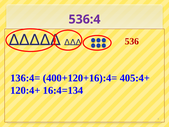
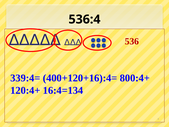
536:4 colour: purple -> black
136:4=: 136:4= -> 339:4=
405:4+: 405:4+ -> 800:4+
